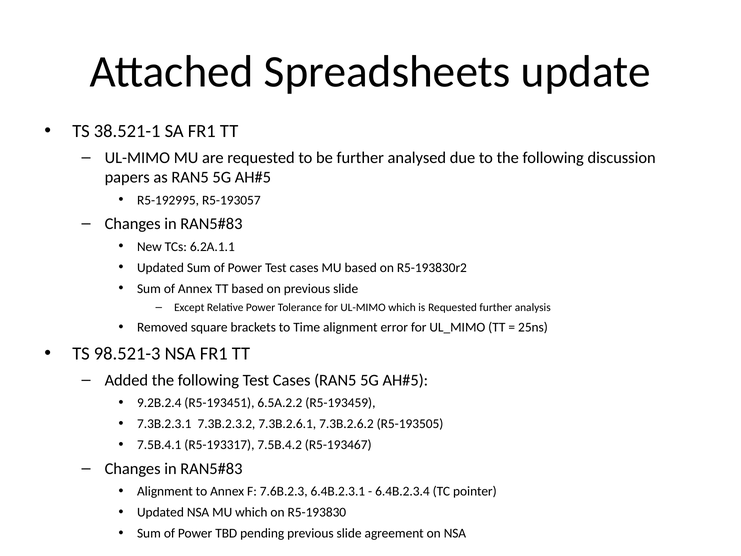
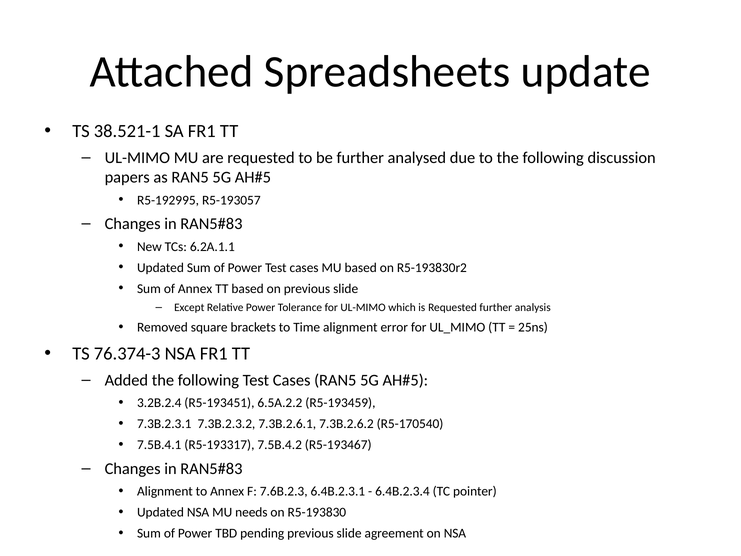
98.521-3: 98.521-3 -> 76.374-3
9.2B.2.4: 9.2B.2.4 -> 3.2B.2.4
R5-193505: R5-193505 -> R5-170540
MU which: which -> needs
